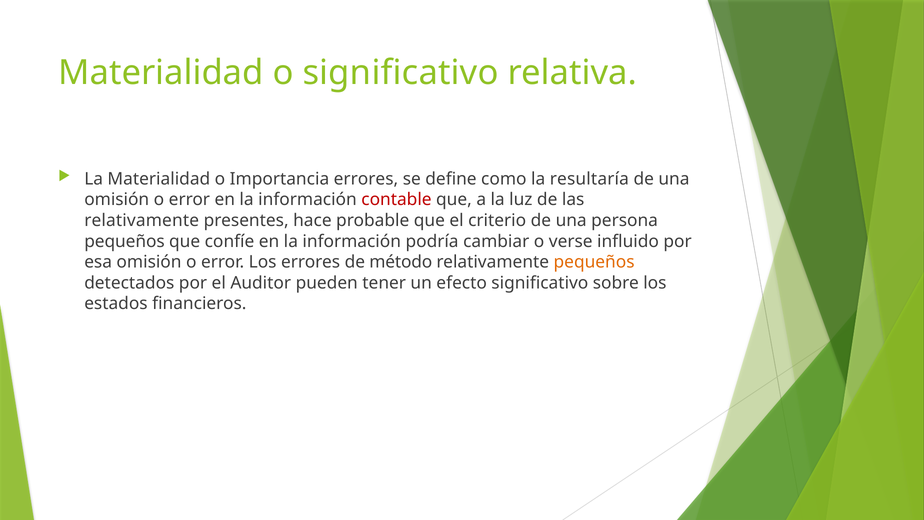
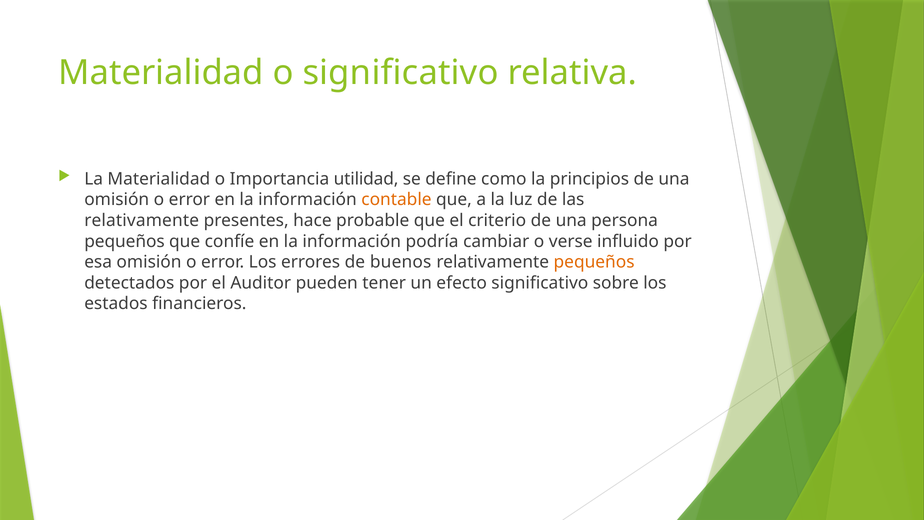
Importancia errores: errores -> utilidad
resultaría: resultaría -> principios
contable colour: red -> orange
método: método -> buenos
